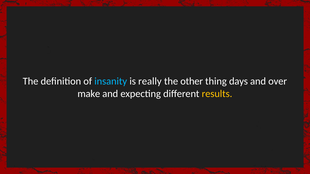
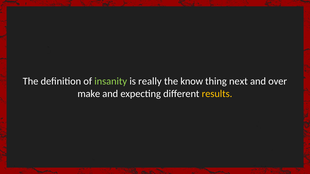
insanity colour: light blue -> light green
other: other -> know
days: days -> next
